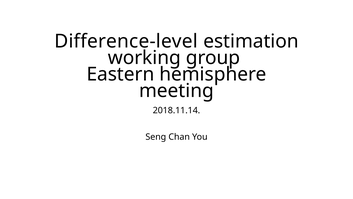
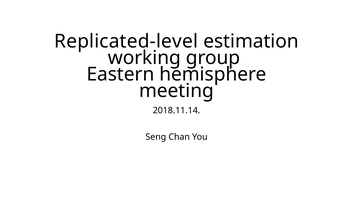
Difference-level: Difference-level -> Replicated-level
